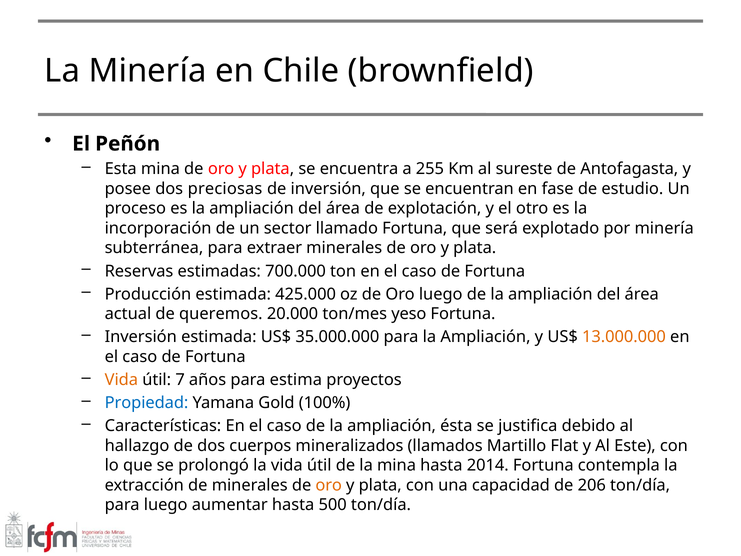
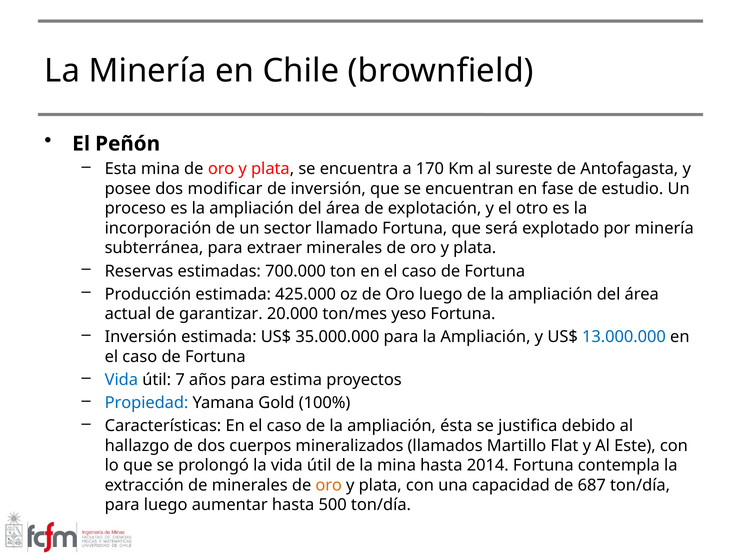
255: 255 -> 170
preciosas: preciosas -> modificar
queremos: queremos -> garantizar
13.000.000 colour: orange -> blue
Vida at (121, 380) colour: orange -> blue
206: 206 -> 687
